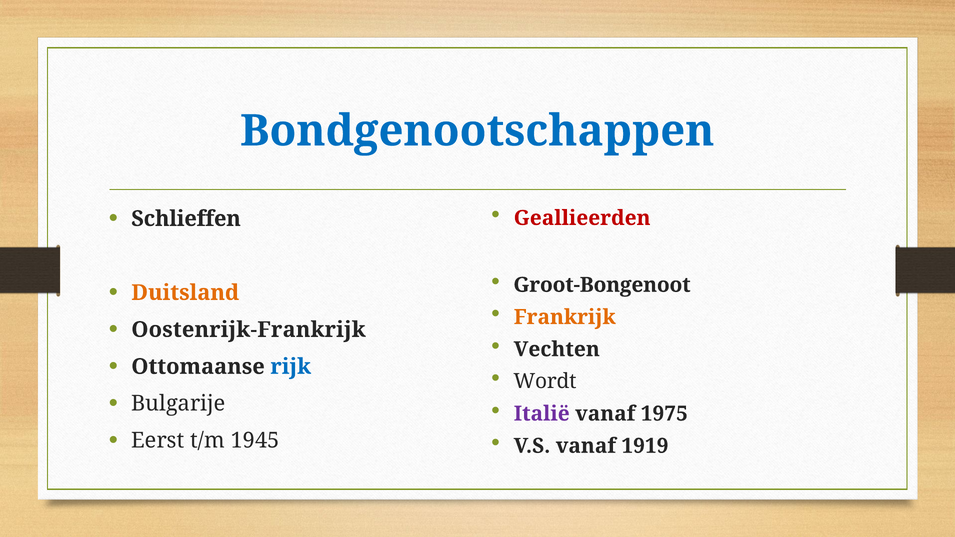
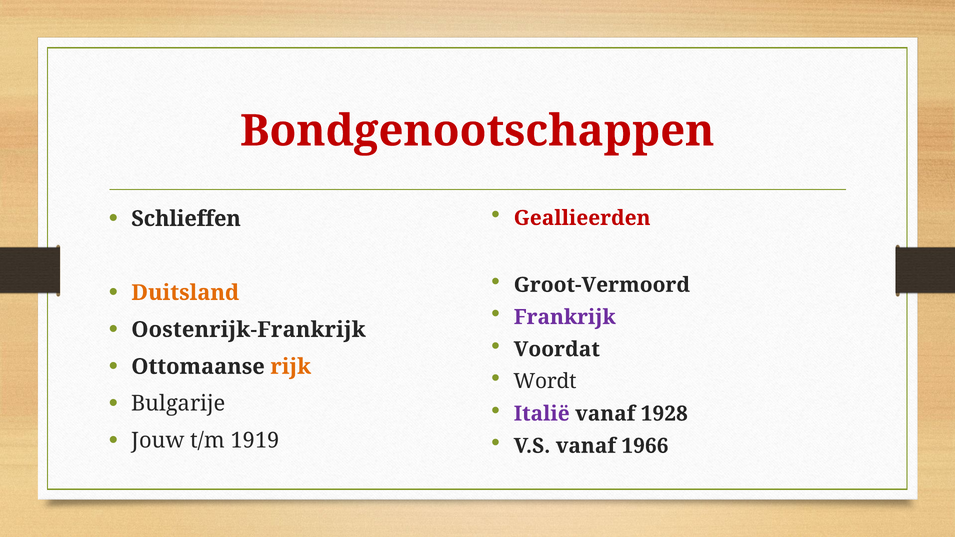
Bondgenootschappen colour: blue -> red
Groot-Bongenoot: Groot-Bongenoot -> Groot-Vermoord
Frankrijk colour: orange -> purple
Vechten: Vechten -> Voordat
rijk colour: blue -> orange
1975: 1975 -> 1928
Eerst: Eerst -> Jouw
1945: 1945 -> 1919
1919: 1919 -> 1966
